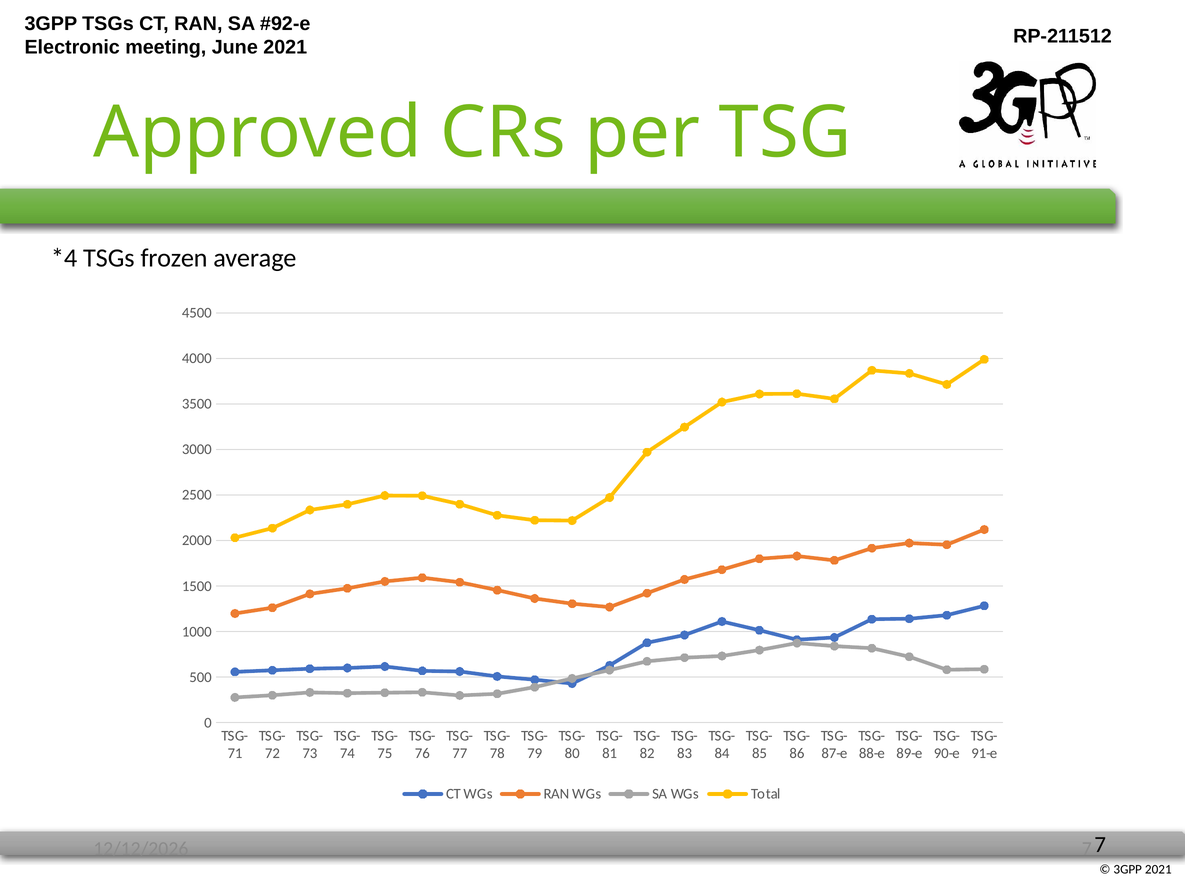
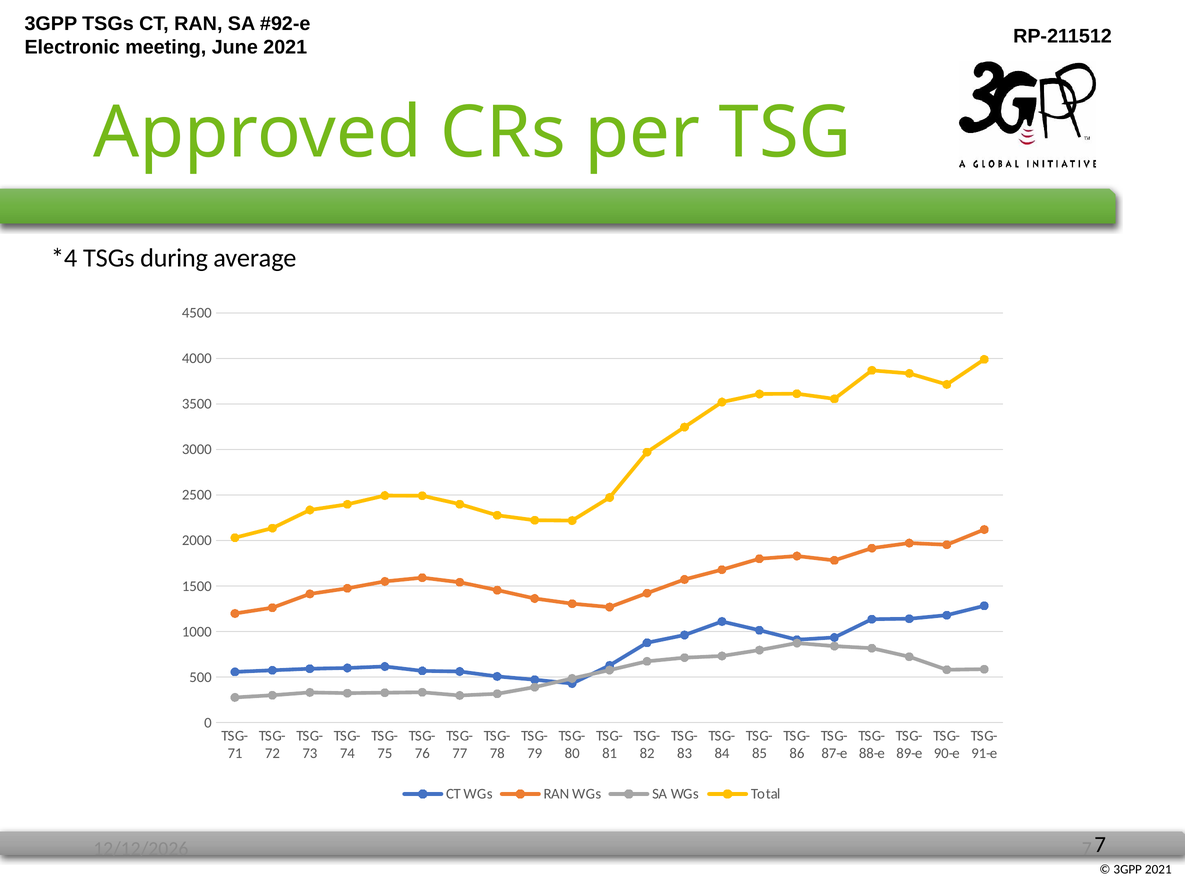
frozen: frozen -> during
